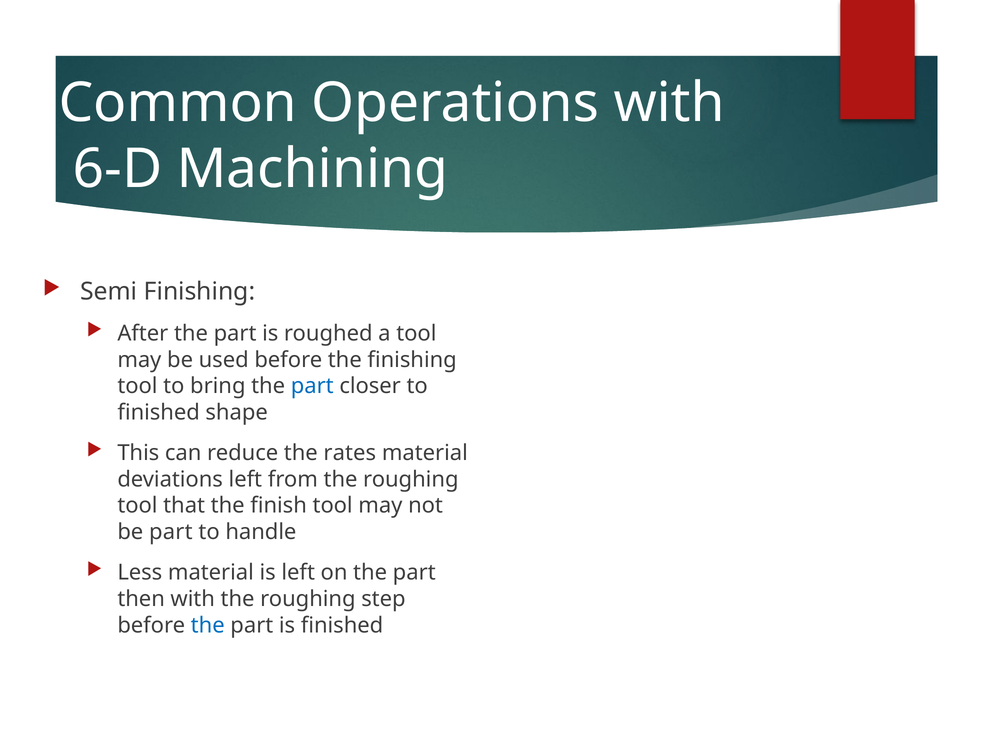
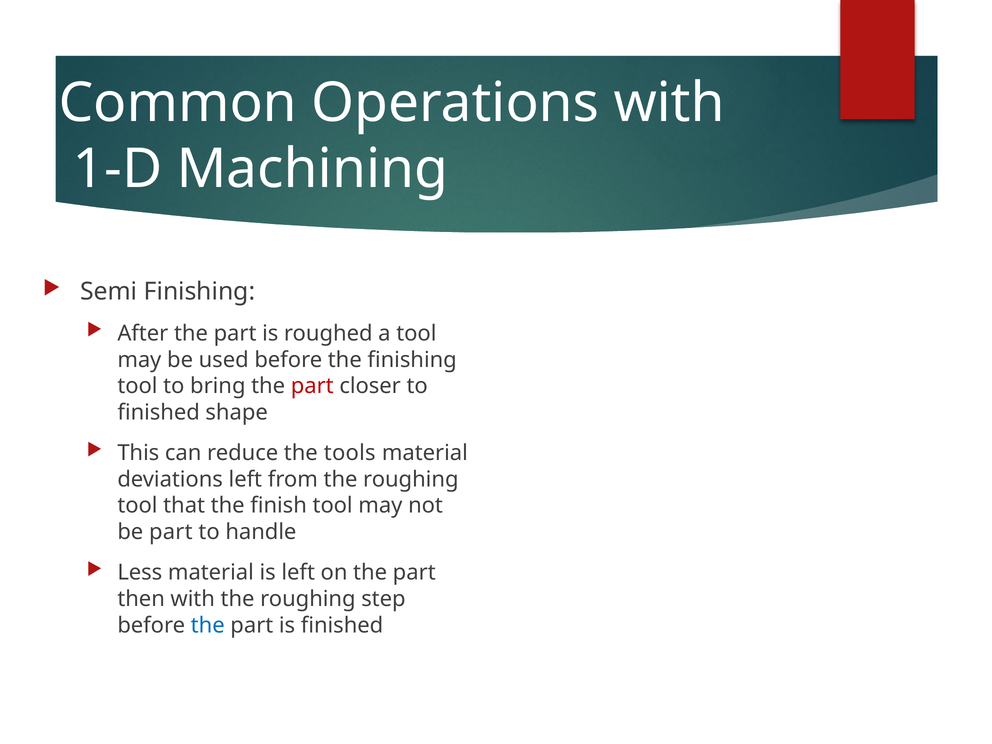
6-D: 6-D -> 1-D
part at (312, 386) colour: blue -> red
rates: rates -> tools
